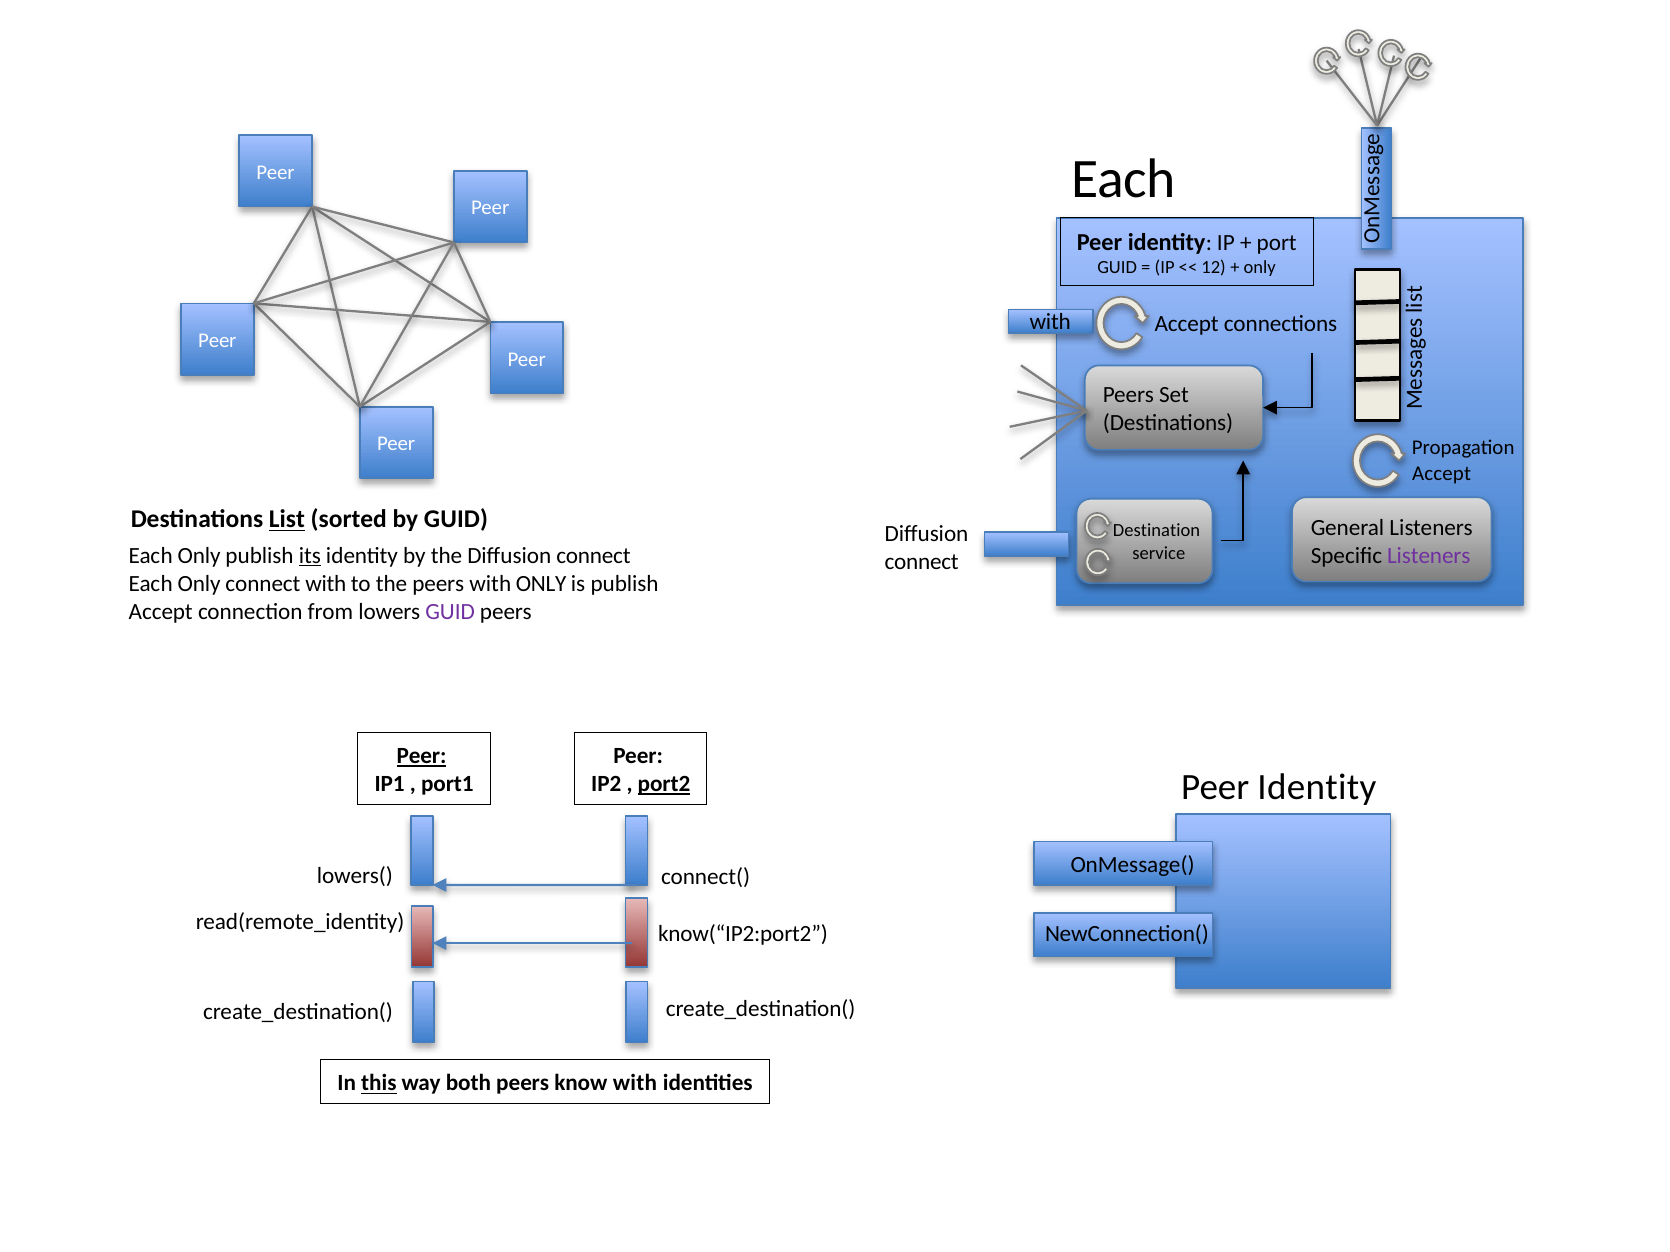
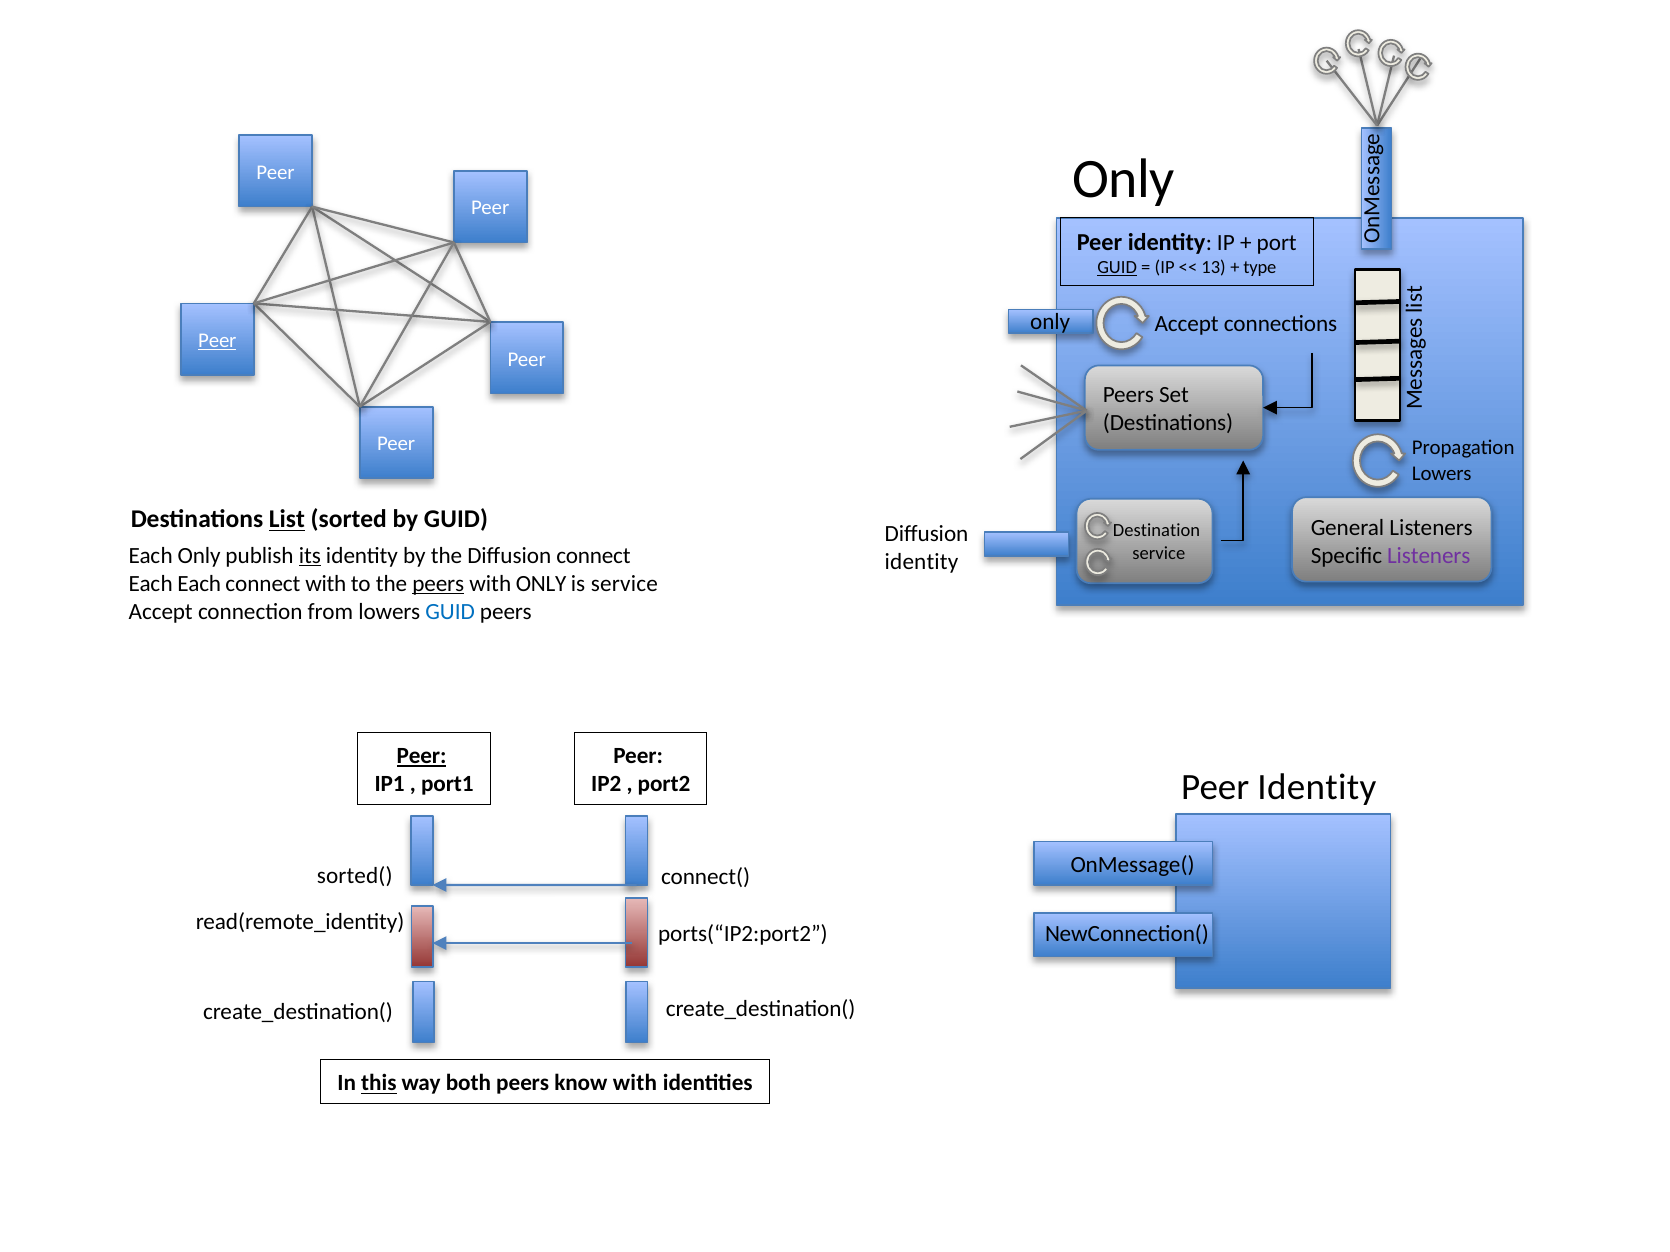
Each at (1124, 179): Each -> Only
GUID at (1117, 268) underline: none -> present
12: 12 -> 13
only at (1260, 268): only -> type
with at (1050, 321): with -> only
Peer at (217, 341) underline: none -> present
Accept at (1442, 473): Accept -> Lowers
connect at (922, 562): connect -> identity
Only at (199, 584): Only -> Each
peers at (438, 584) underline: none -> present
is publish: publish -> service
GUID at (450, 612) colour: purple -> blue
port2 underline: present -> none
lowers(: lowers( -> sorted(
know(“IP2:port2: know(“IP2:port2 -> ports(“IP2:port2
